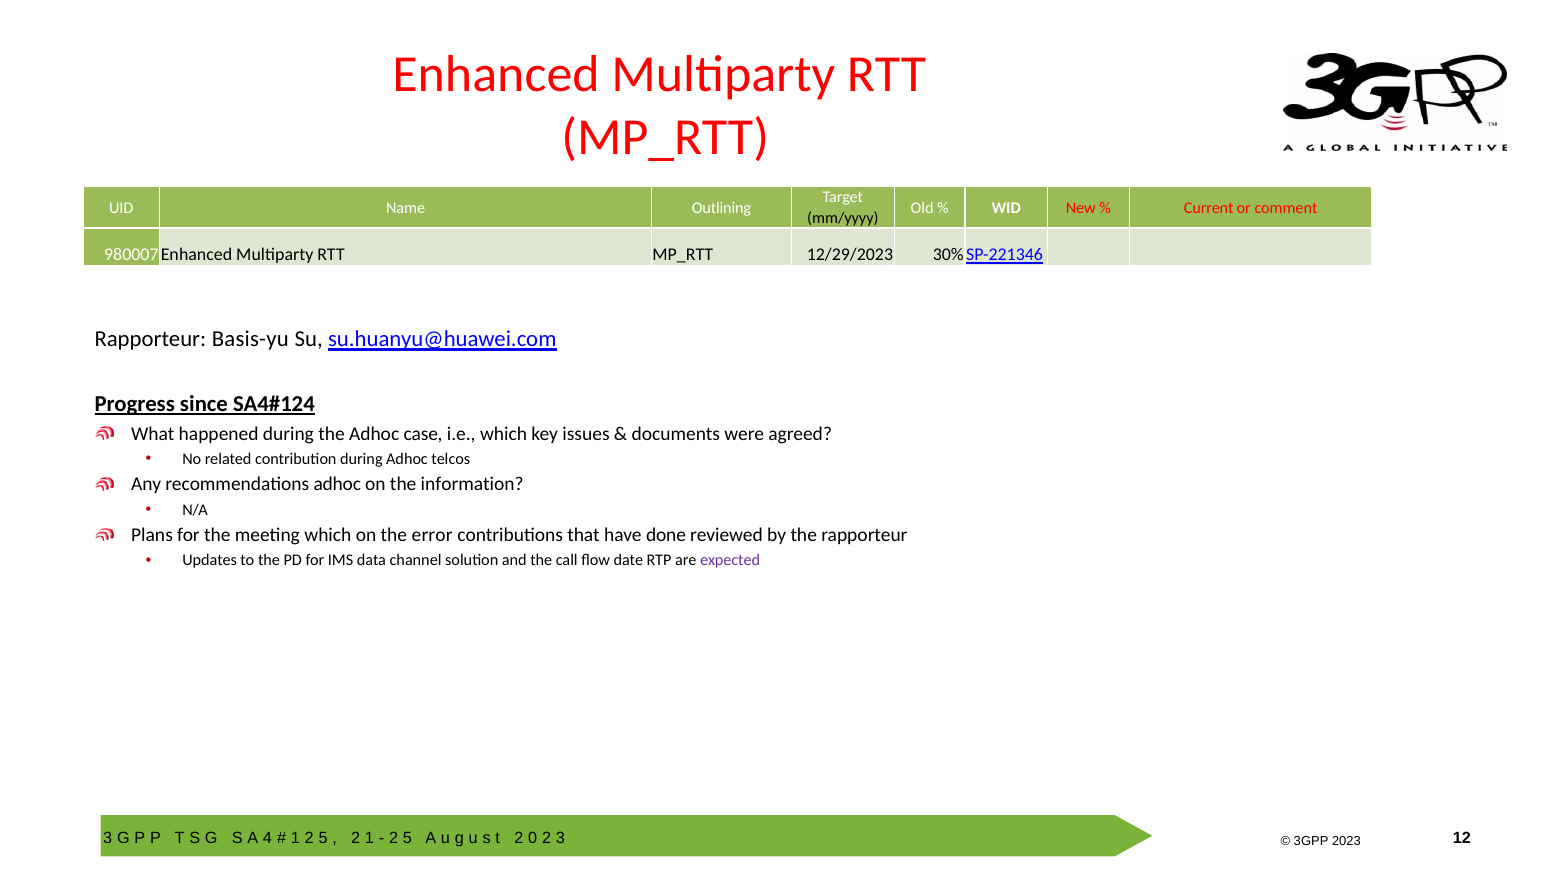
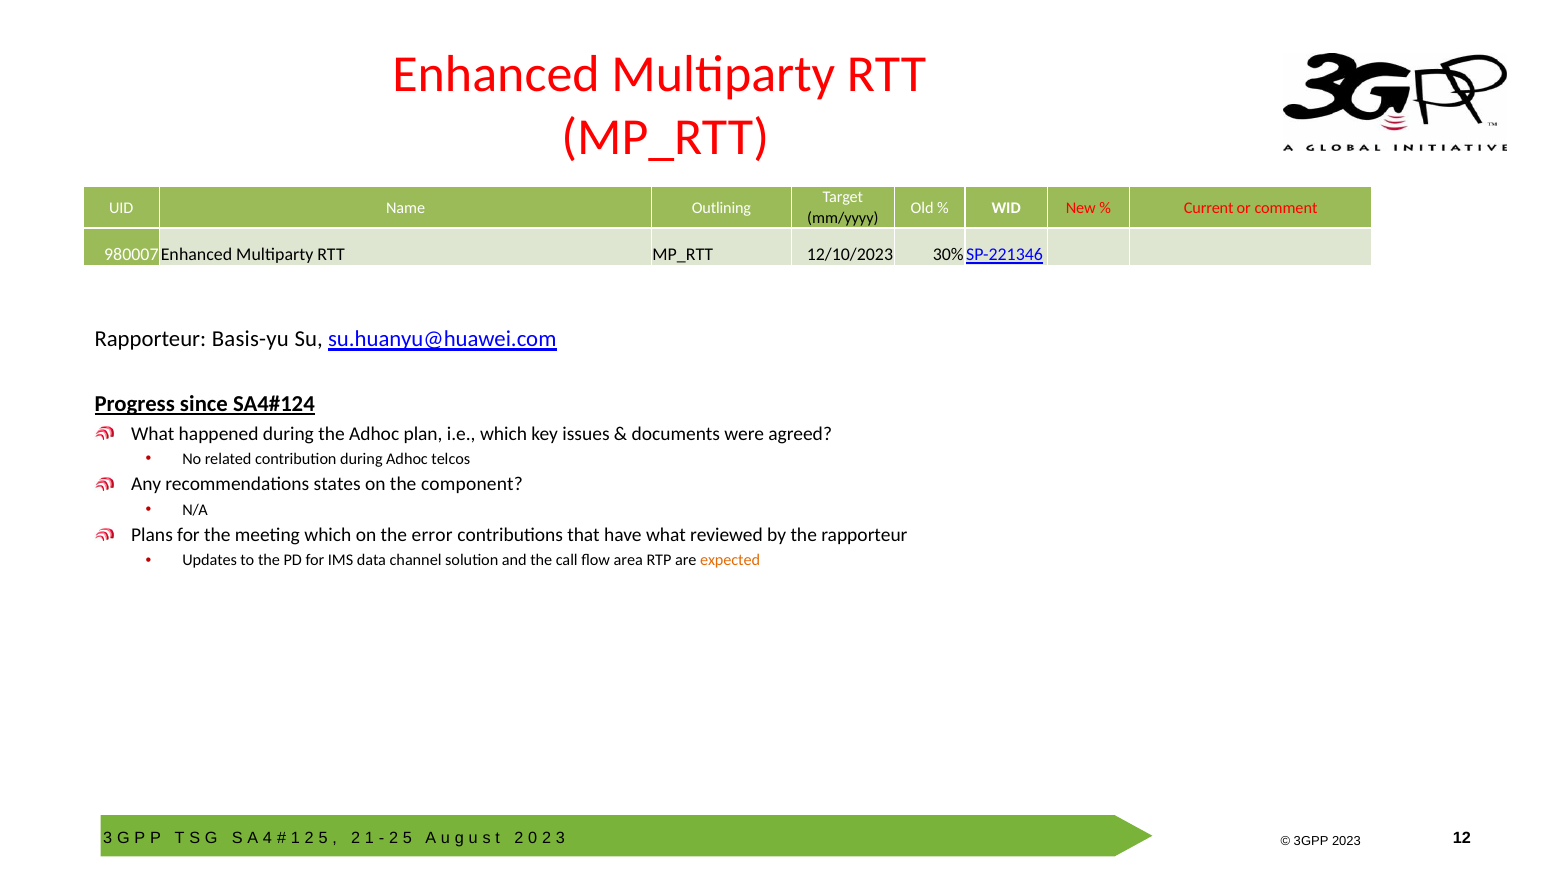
12/29/2023: 12/29/2023 -> 12/10/2023
case: case -> plan
recommendations adhoc: adhoc -> states
information: information -> component
have done: done -> what
date: date -> area
expected colour: purple -> orange
